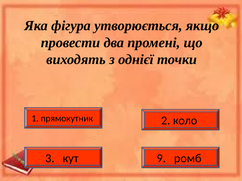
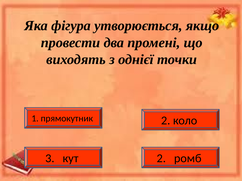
кут 9: 9 -> 2
